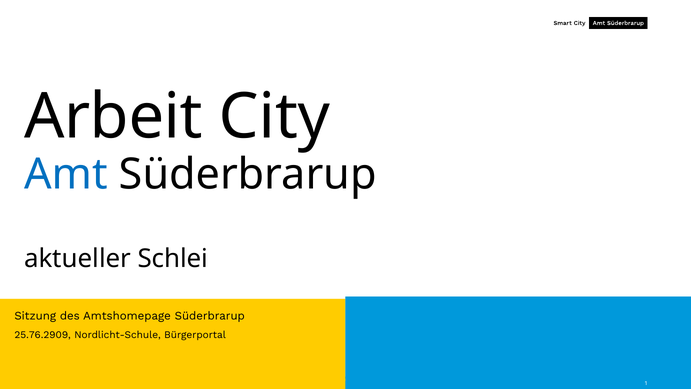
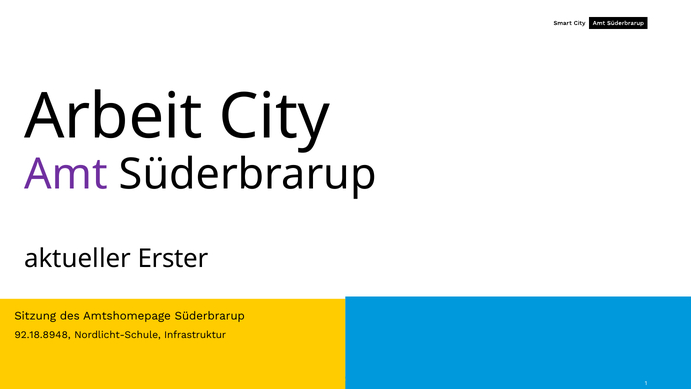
Amt colour: blue -> purple
Schlei: Schlei -> Erster
25.76.2909: 25.76.2909 -> 92.18.8948
Bürgerportal: Bürgerportal -> Infrastruktur
